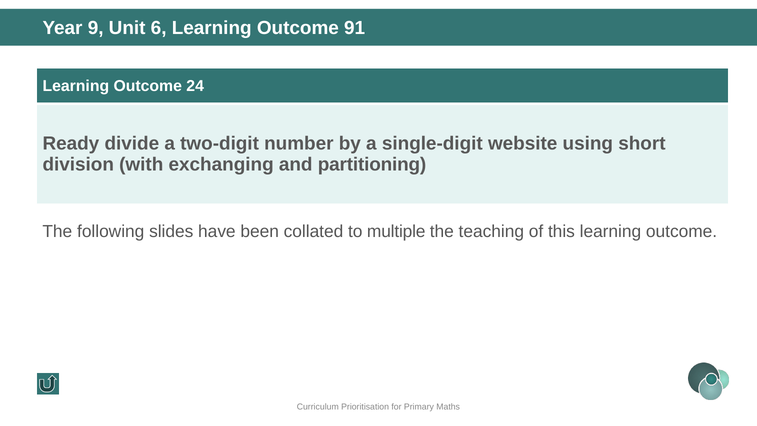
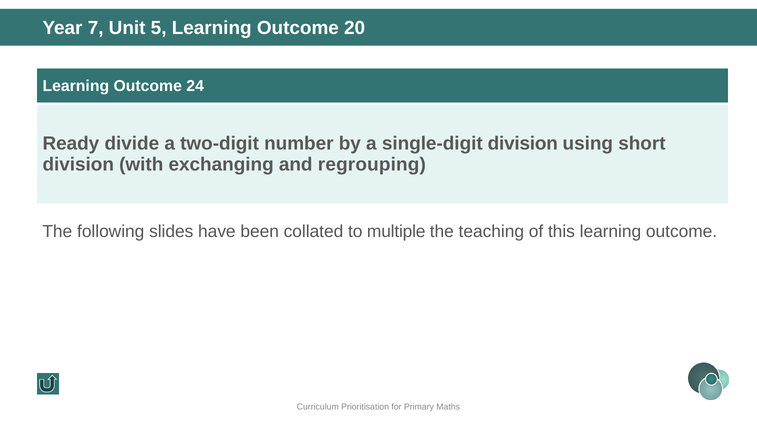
9: 9 -> 7
6: 6 -> 5
91: 91 -> 20
single-digit website: website -> division
partitioning: partitioning -> regrouping
